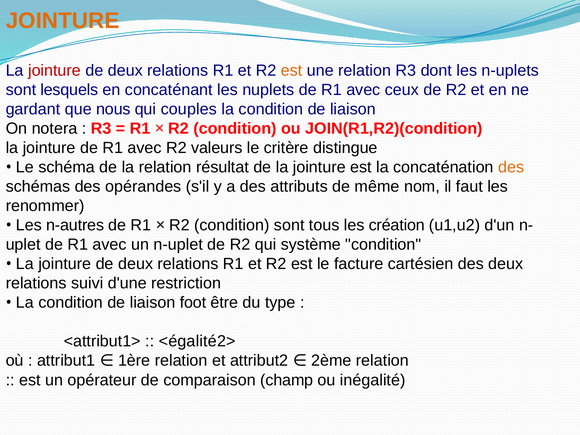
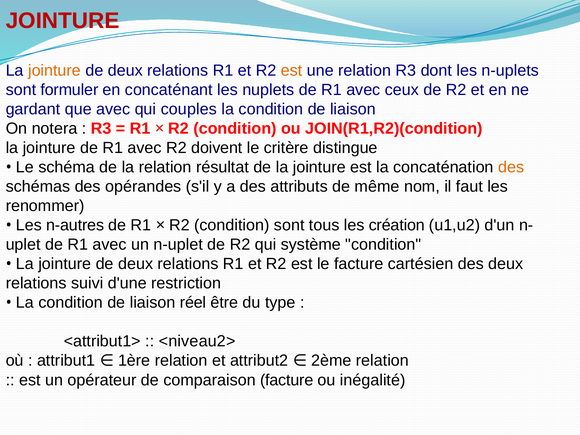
JOINTURE at (63, 21) colour: orange -> red
jointure at (55, 71) colour: red -> orange
lesquels: lesquels -> formuler
que nous: nous -> avec
valeurs: valeurs -> doivent
foot: foot -> réel
<égalité2>: <égalité2> -> <niveau2>
comparaison champ: champ -> facture
